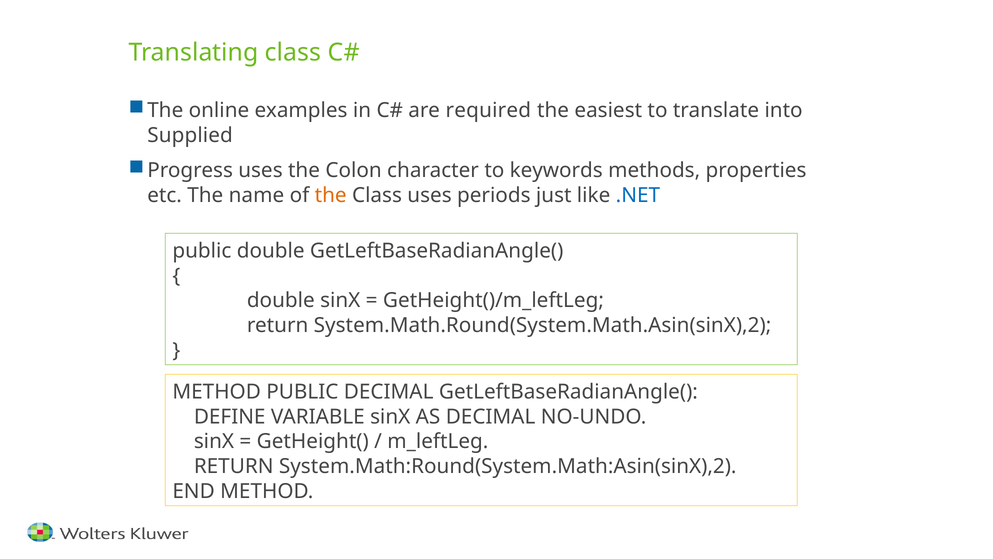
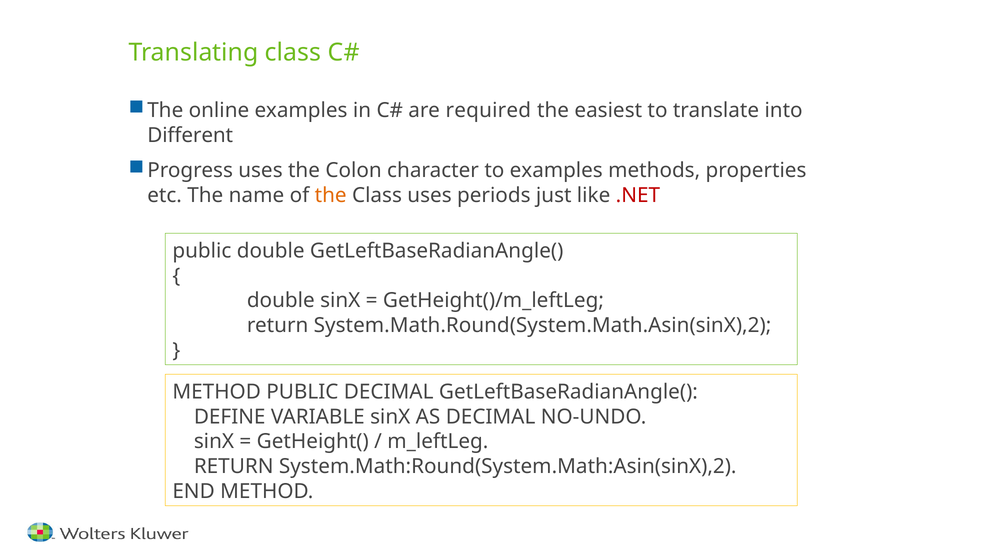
Supplied: Supplied -> Different
to keywords: keywords -> examples
.NET colour: blue -> red
